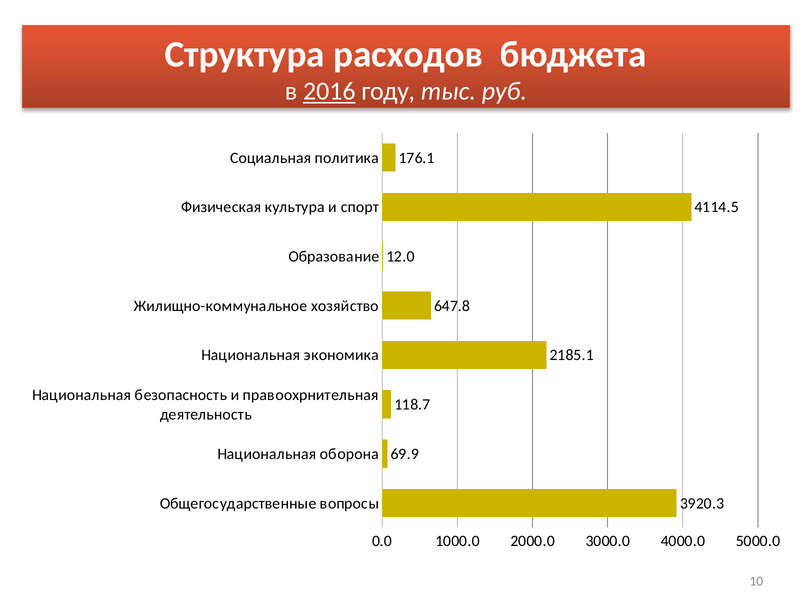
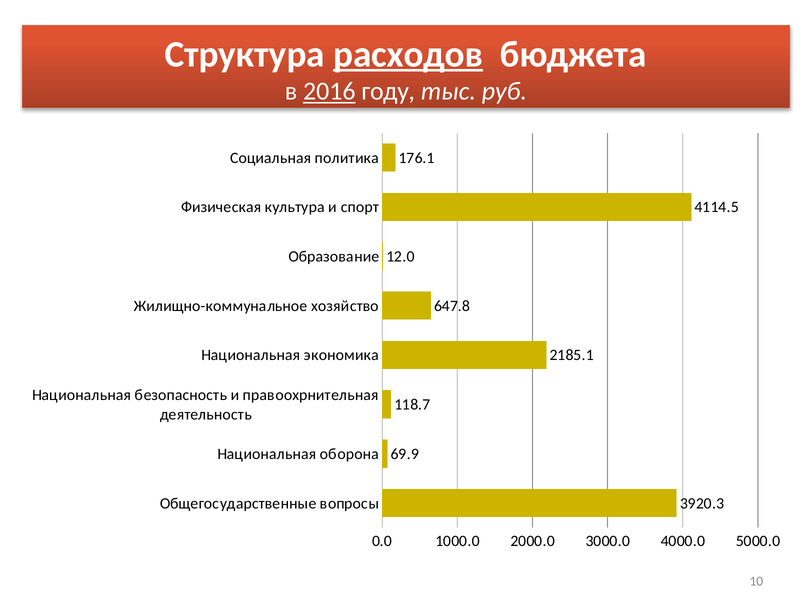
расходов underline: none -> present
